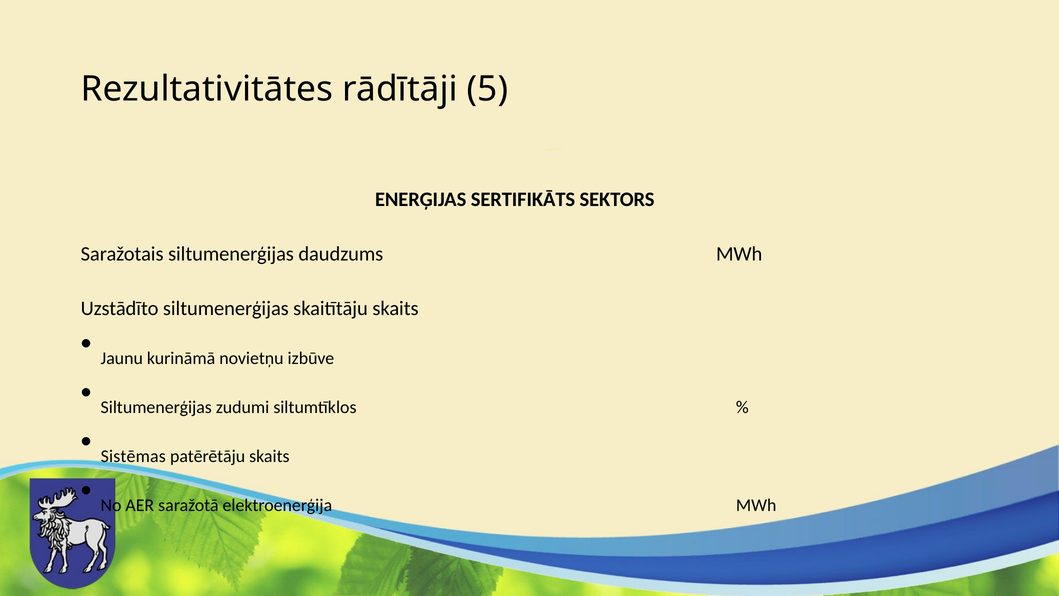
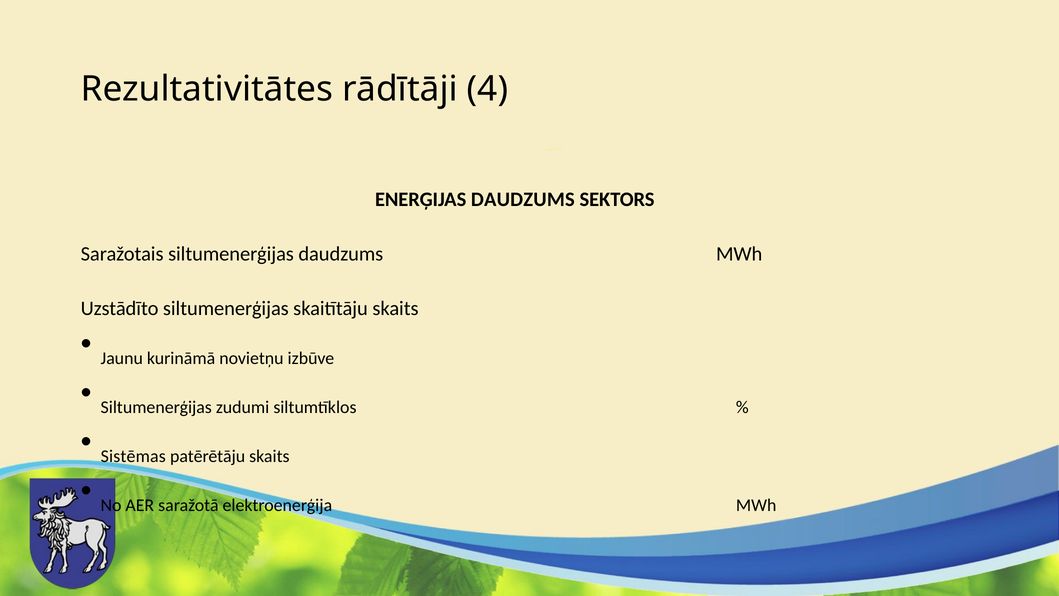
5: 5 -> 4
ENERĢIJAS SERTIFIKĀTS: SERTIFIKĀTS -> DAUDZUMS
